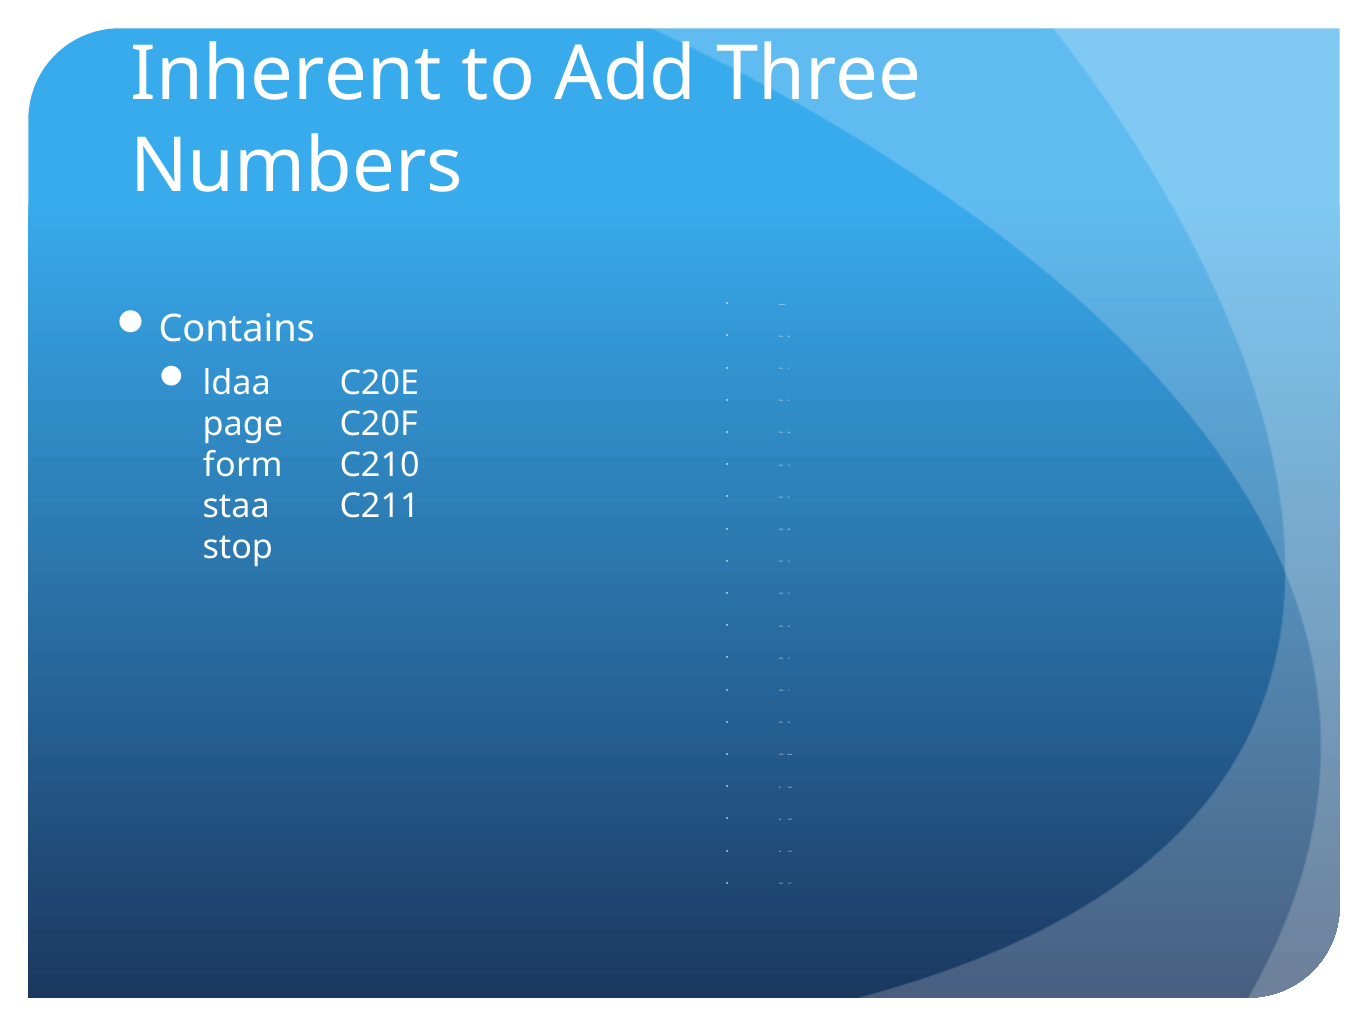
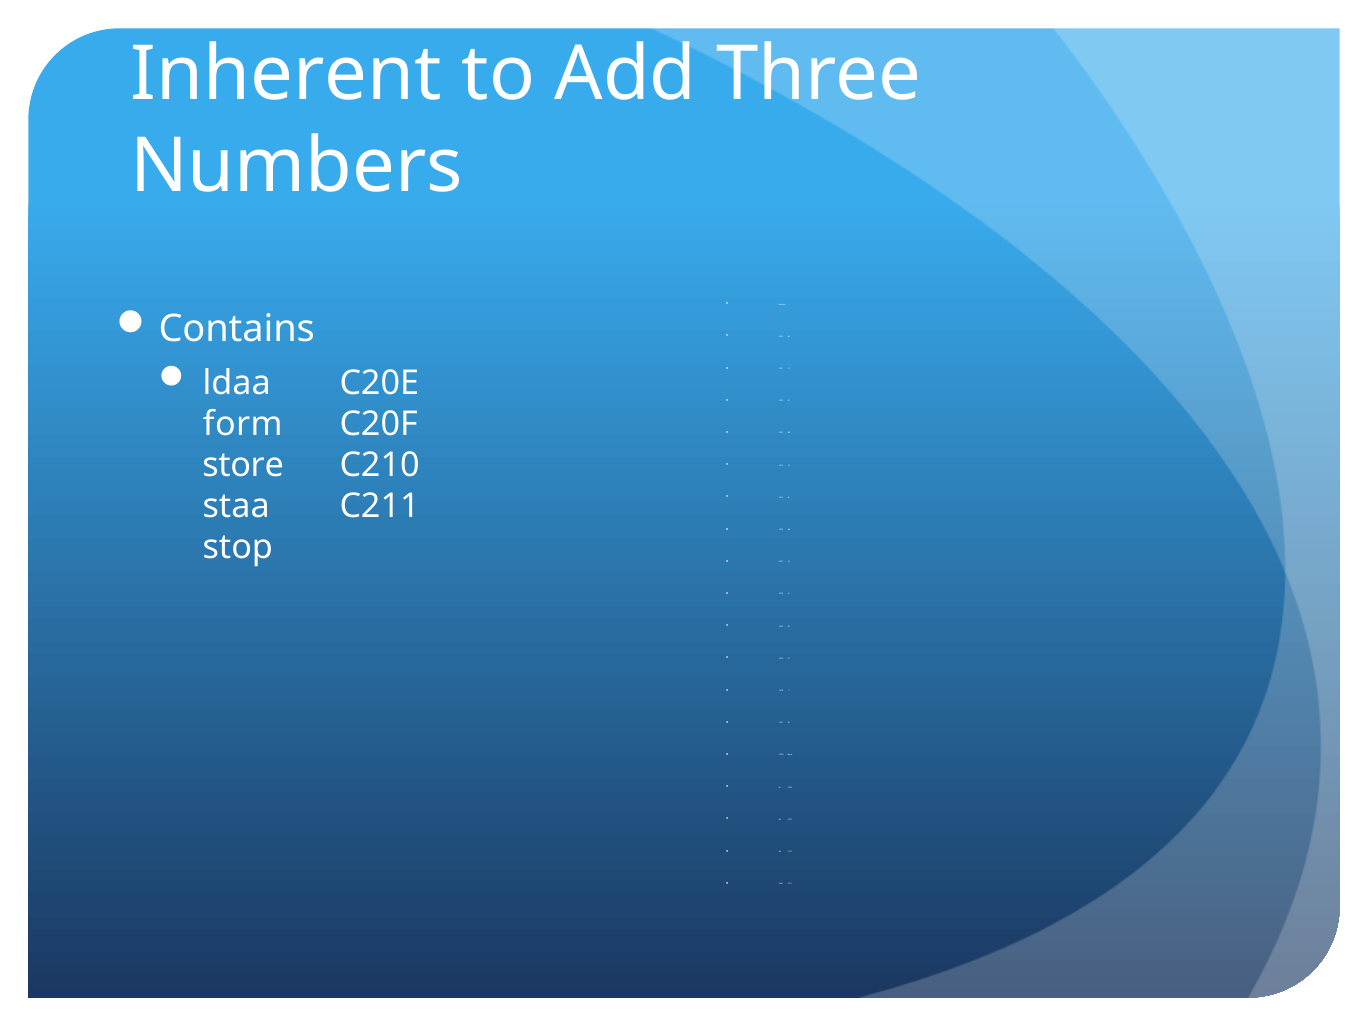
page: page -> form
form: form -> store
